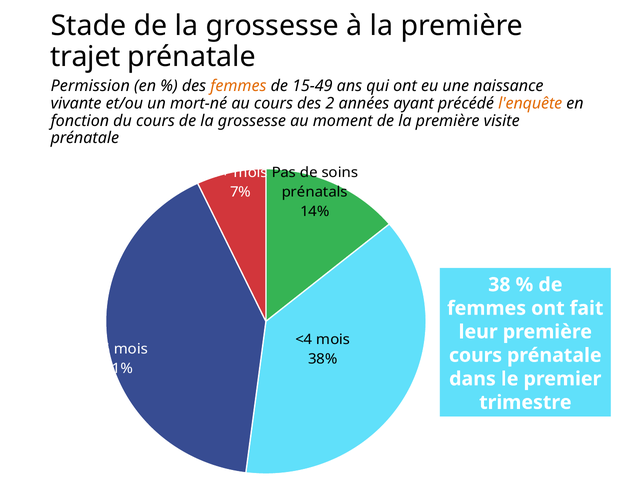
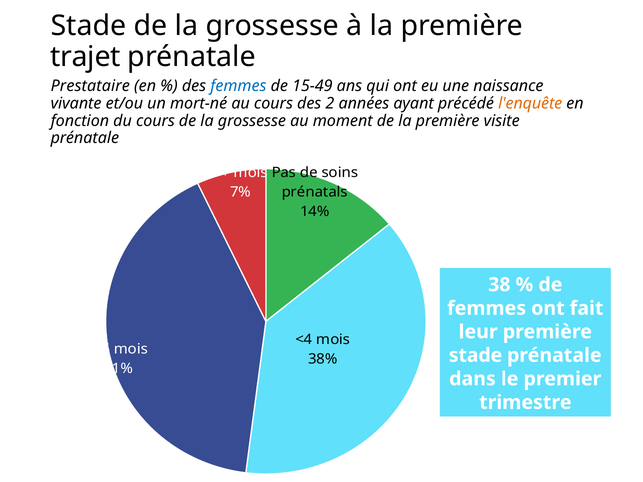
Permission: Permission -> Prestataire
femmes at (238, 86) colour: orange -> blue
cours at (475, 356): cours -> stade
